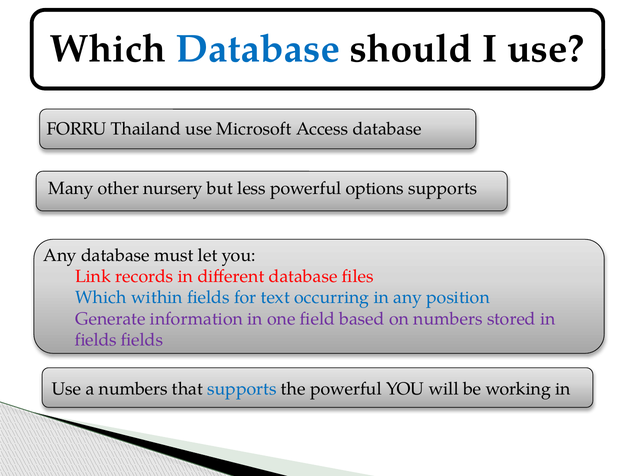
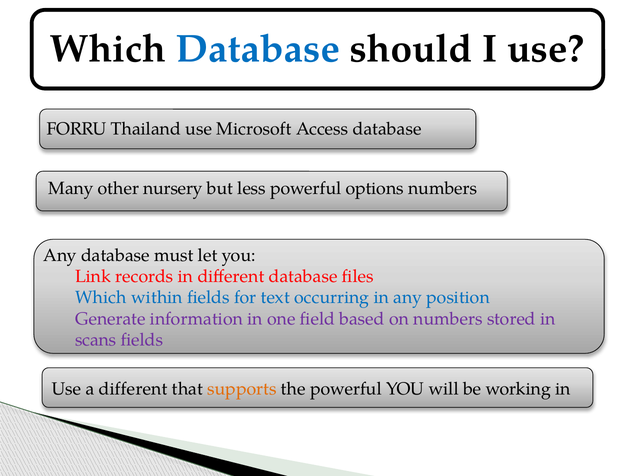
options supports: supports -> numbers
fields at (96, 340): fields -> scans
a numbers: numbers -> different
supports at (242, 389) colour: blue -> orange
